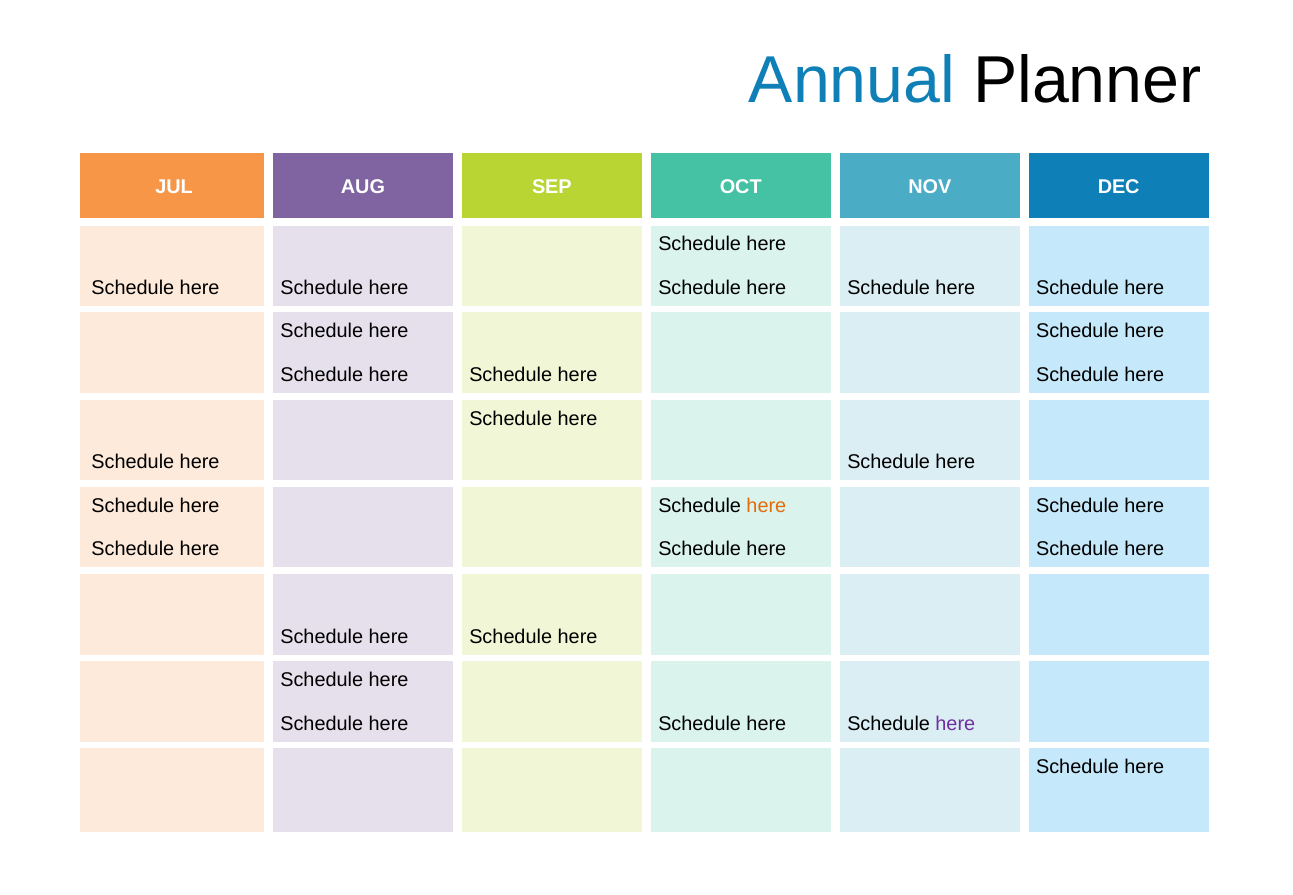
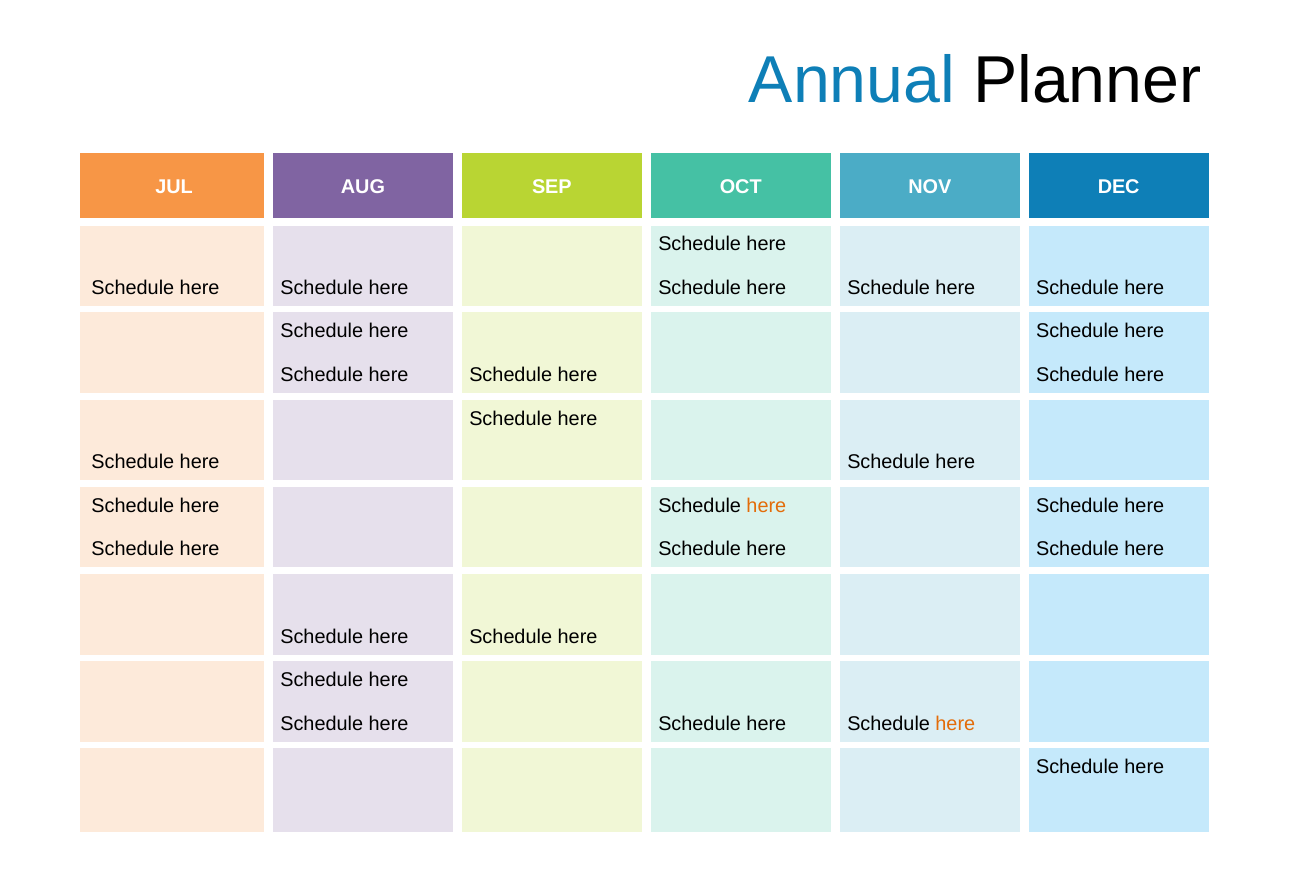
here at (955, 724) colour: purple -> orange
